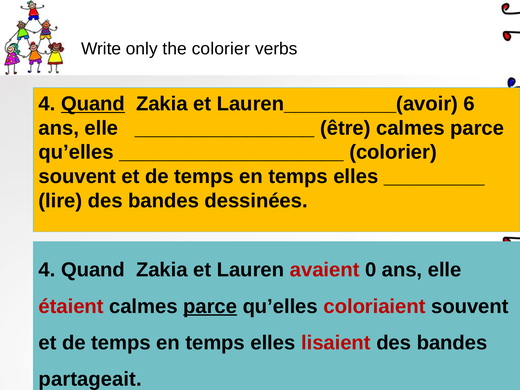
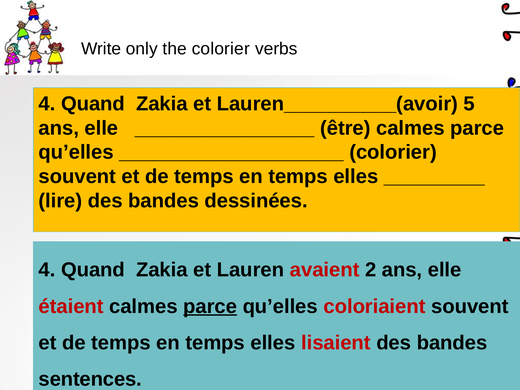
Quand at (93, 104) underline: present -> none
6: 6 -> 5
0: 0 -> 2
partageait: partageait -> sentences
